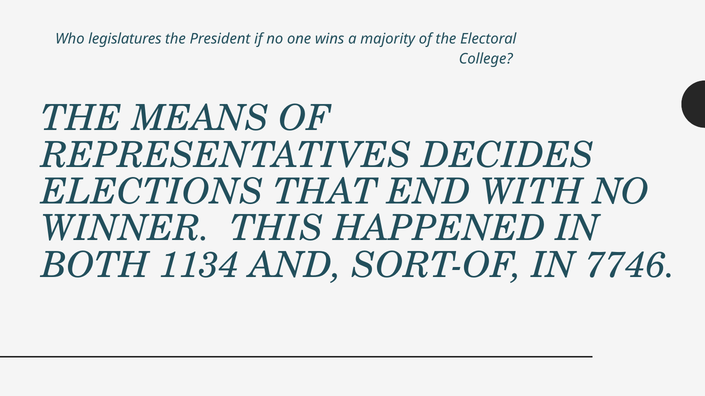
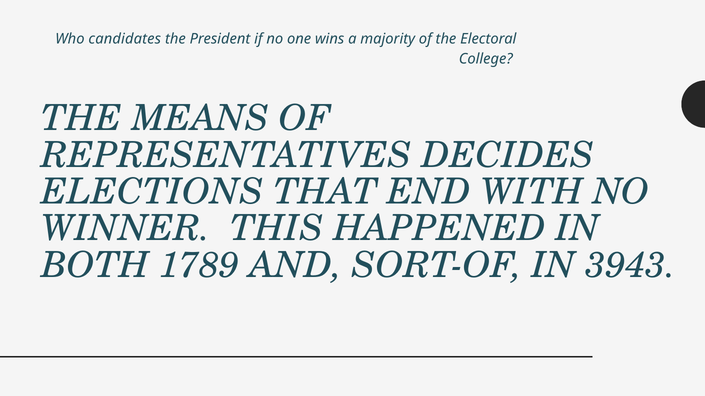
legislatures: legislatures -> candidates
1134: 1134 -> 1789
7746: 7746 -> 3943
